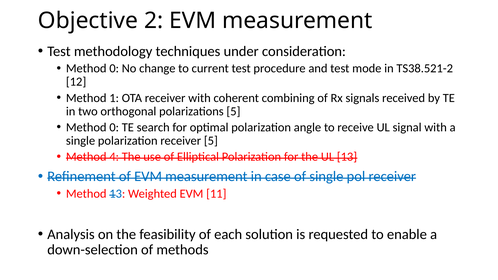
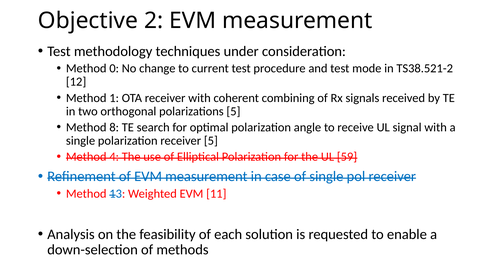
0 at (114, 127): 0 -> 8
UL 13: 13 -> 59
